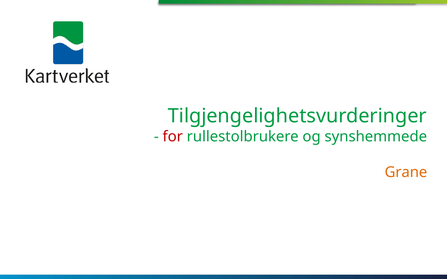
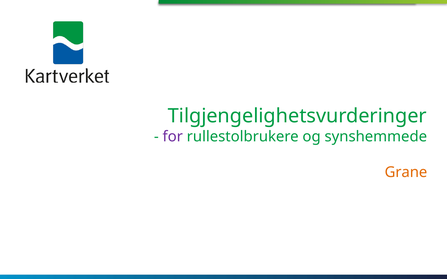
for colour: red -> purple
